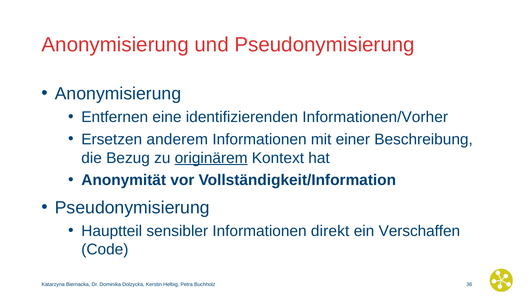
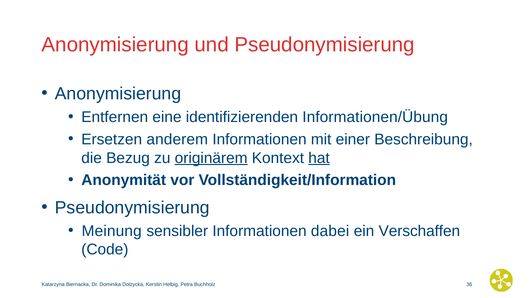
Informationen/Vorher: Informationen/Vorher -> Informationen/Übung
hat underline: none -> present
Hauptteil: Hauptteil -> Meinung
direkt: direkt -> dabei
